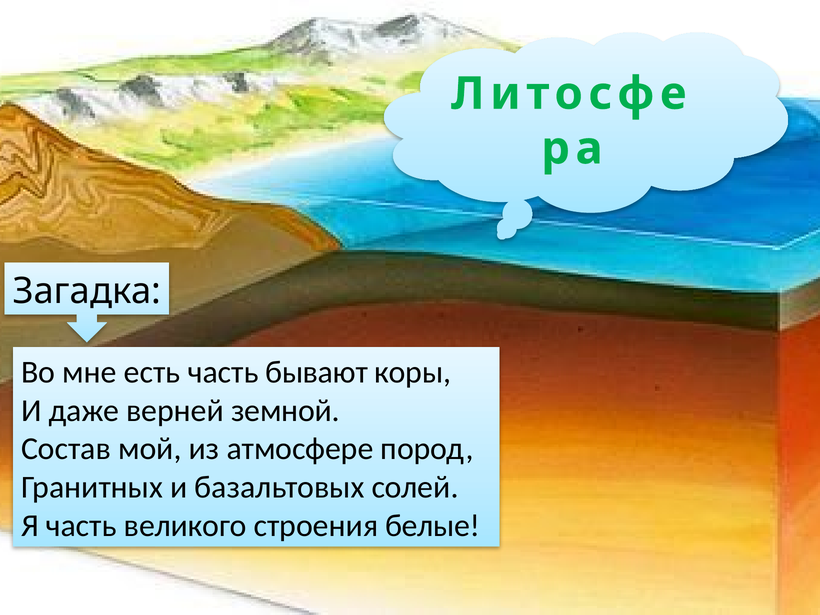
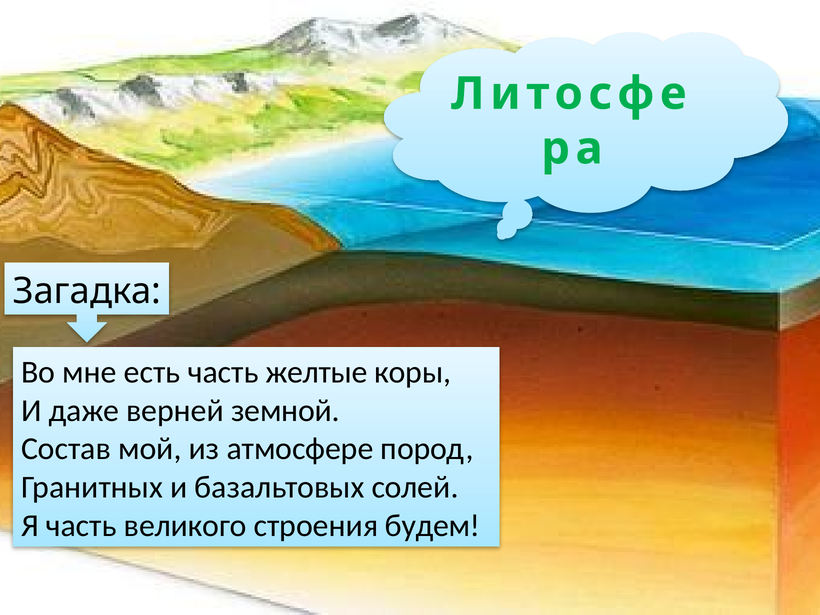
бывают: бывают -> желтые
белые: белые -> будем
